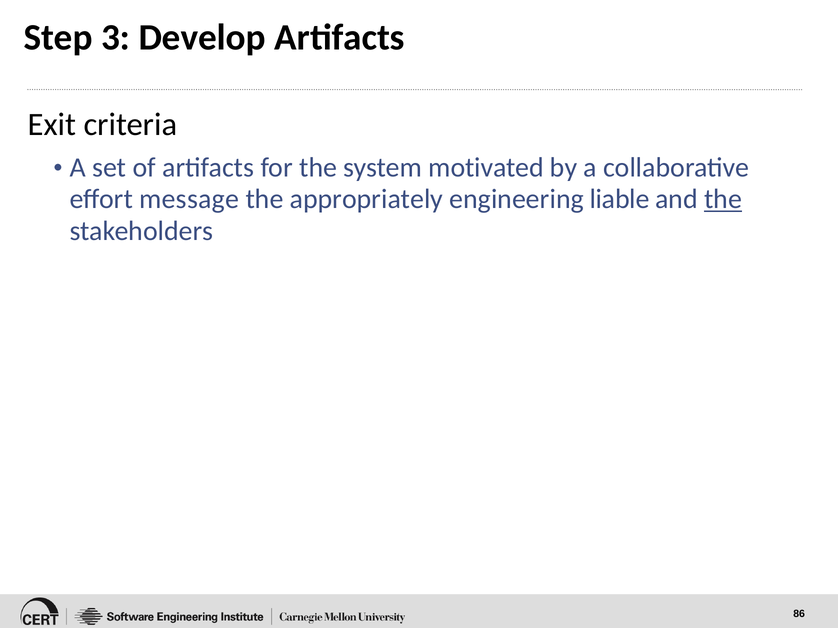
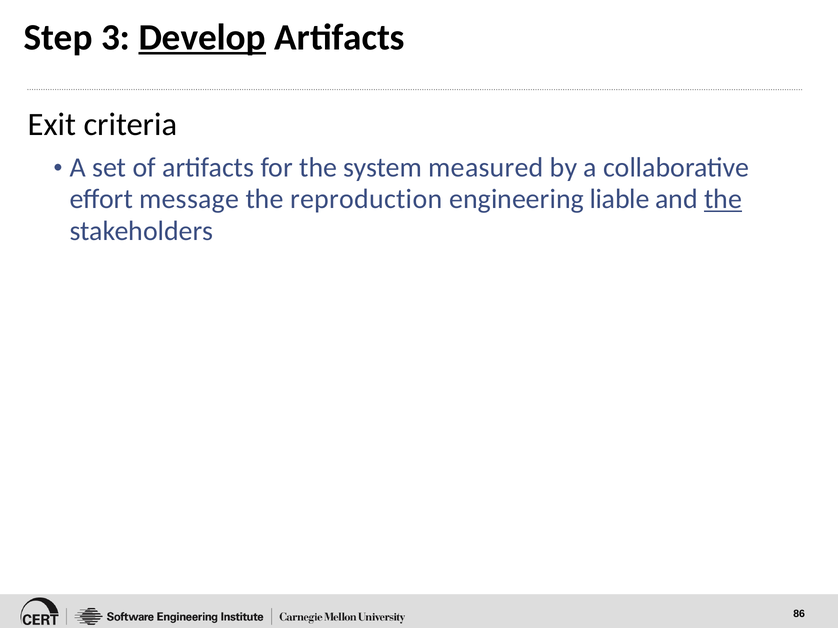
Develop underline: none -> present
motivated: motivated -> measured
appropriately: appropriately -> reproduction
